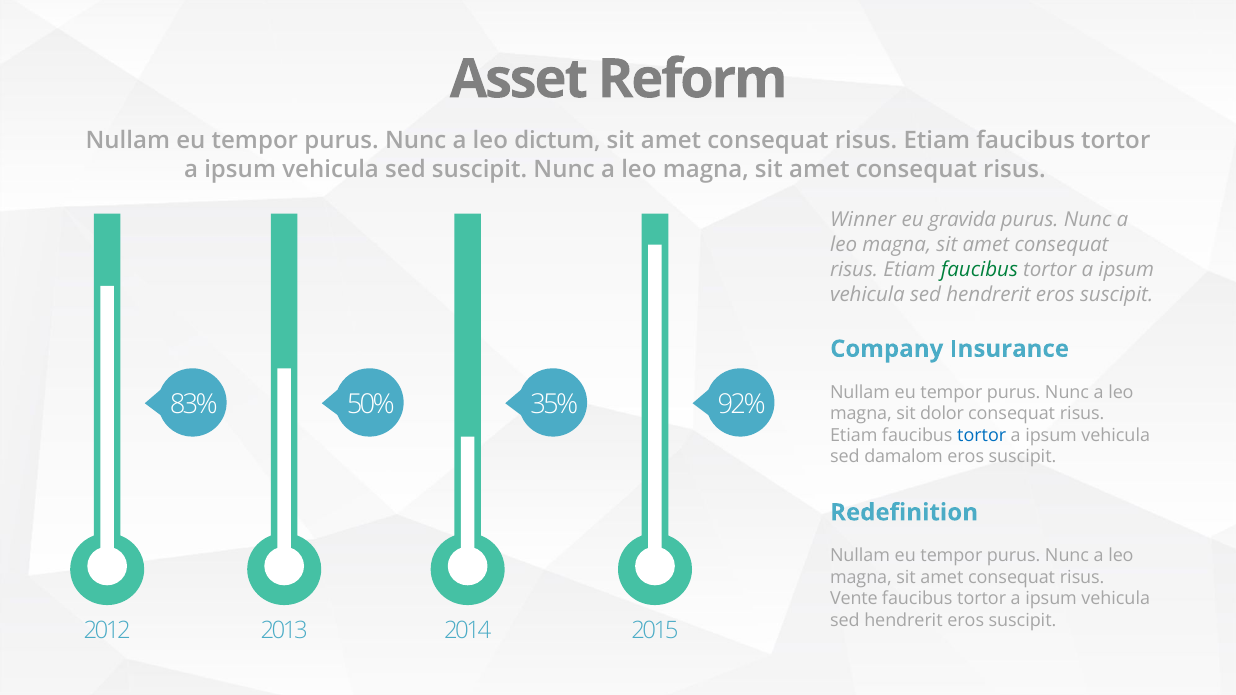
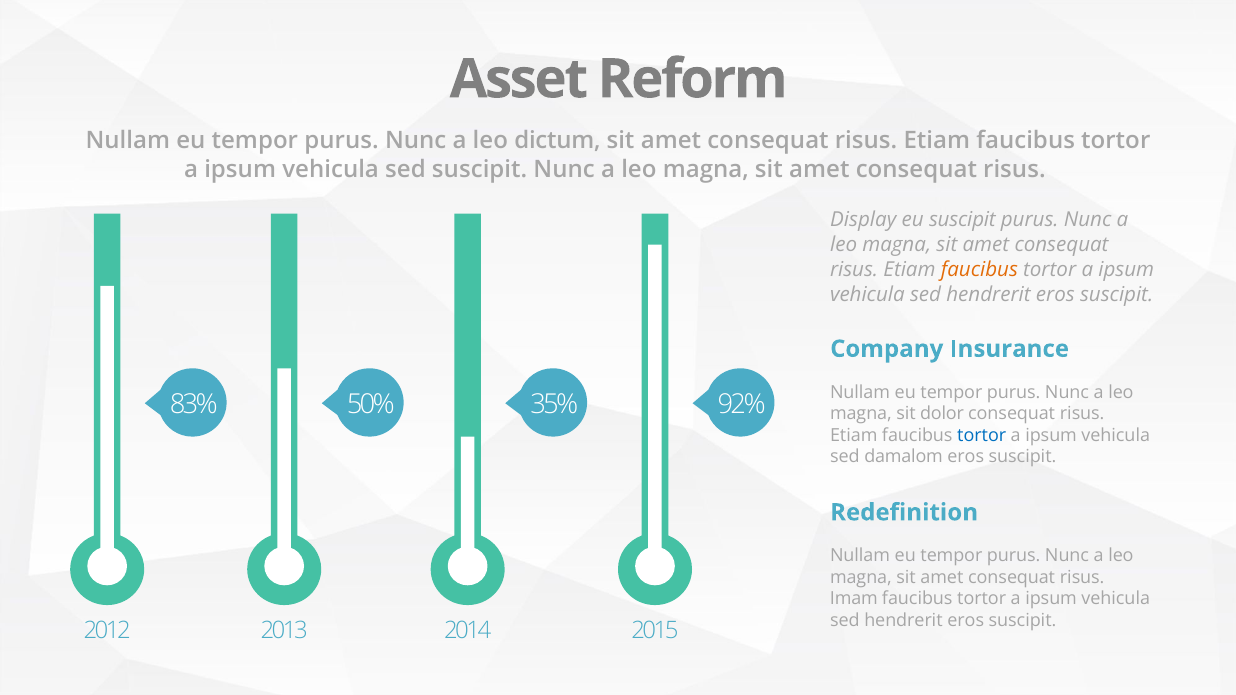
Winner: Winner -> Display
eu gravida: gravida -> suscipit
faucibus at (979, 270) colour: green -> orange
Vente: Vente -> Imam
